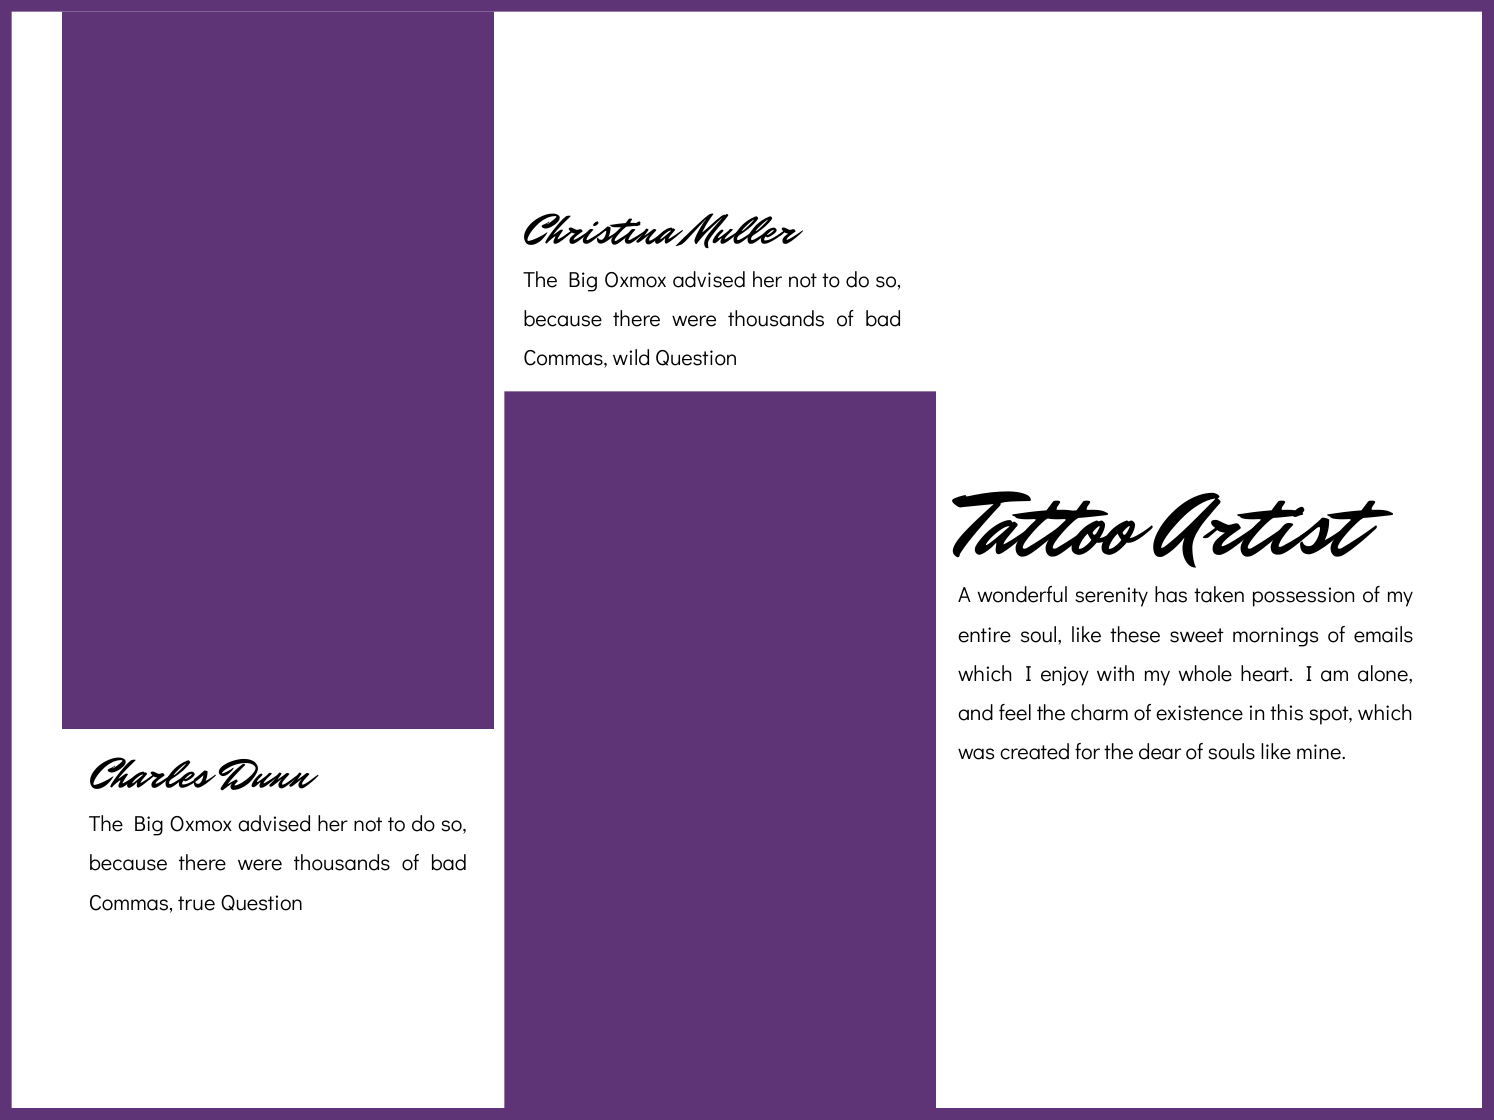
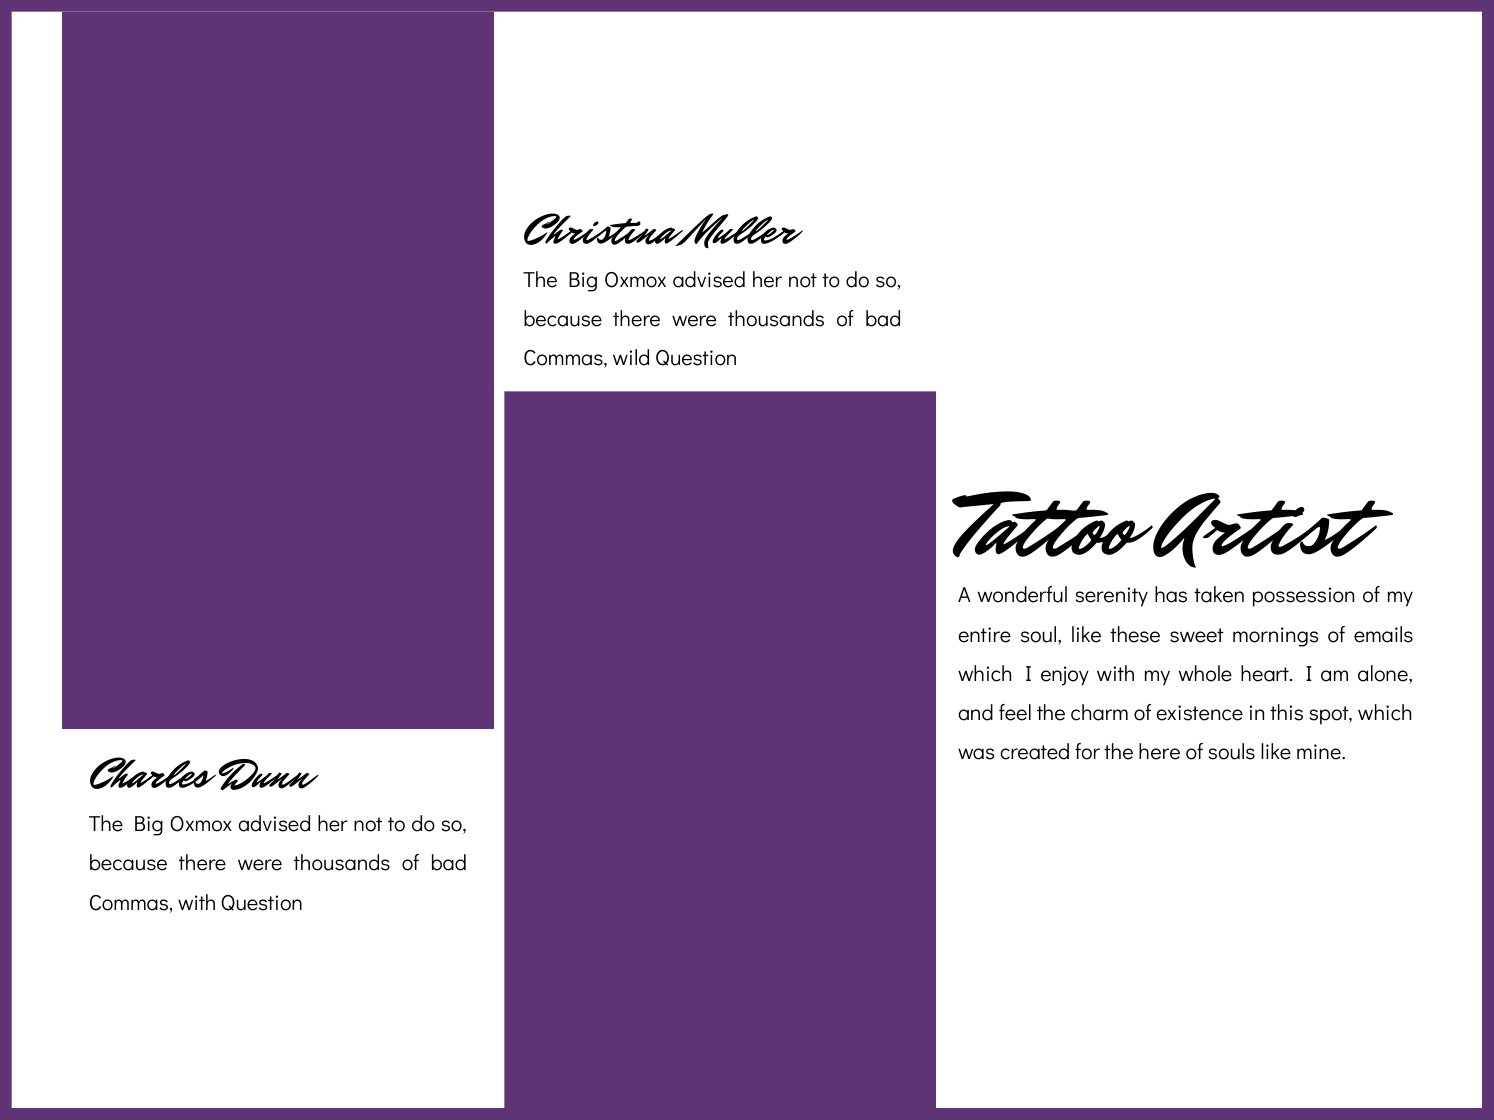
dear: dear -> here
Commas true: true -> with
